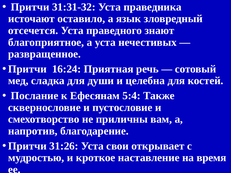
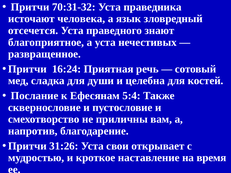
31:31-32: 31:31-32 -> 70:31-32
оставило: оставило -> человека
